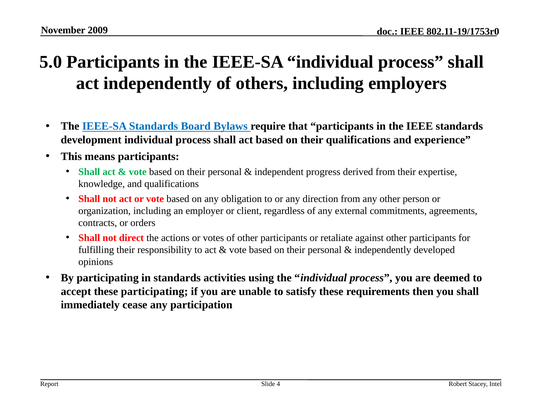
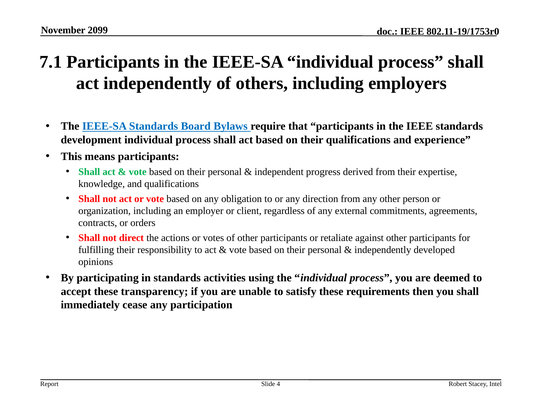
2009: 2009 -> 2099
5.0: 5.0 -> 7.1
these participating: participating -> transparency
